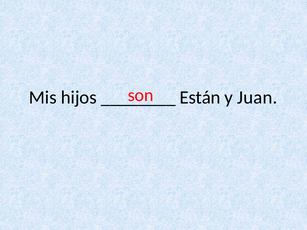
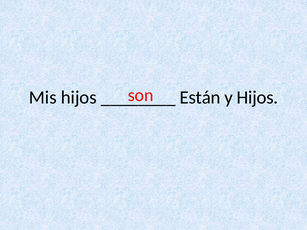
y Juan: Juan -> Hijos
